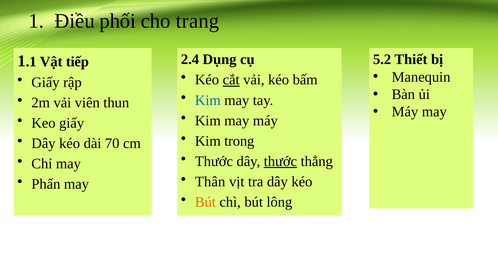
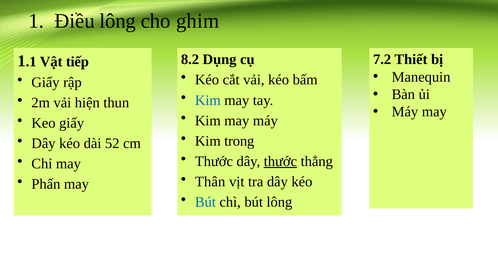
Điều phối: phối -> lông
trang: trang -> ghim
2.4: 2.4 -> 8.2
5.2: 5.2 -> 7.2
cắt underline: present -> none
viên: viên -> hiện
70: 70 -> 52
Bút at (205, 202) colour: orange -> blue
